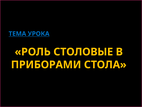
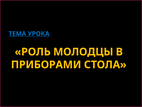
СТОЛОВЫЕ: СТОЛОВЫЕ -> МОЛОДЦЫ
